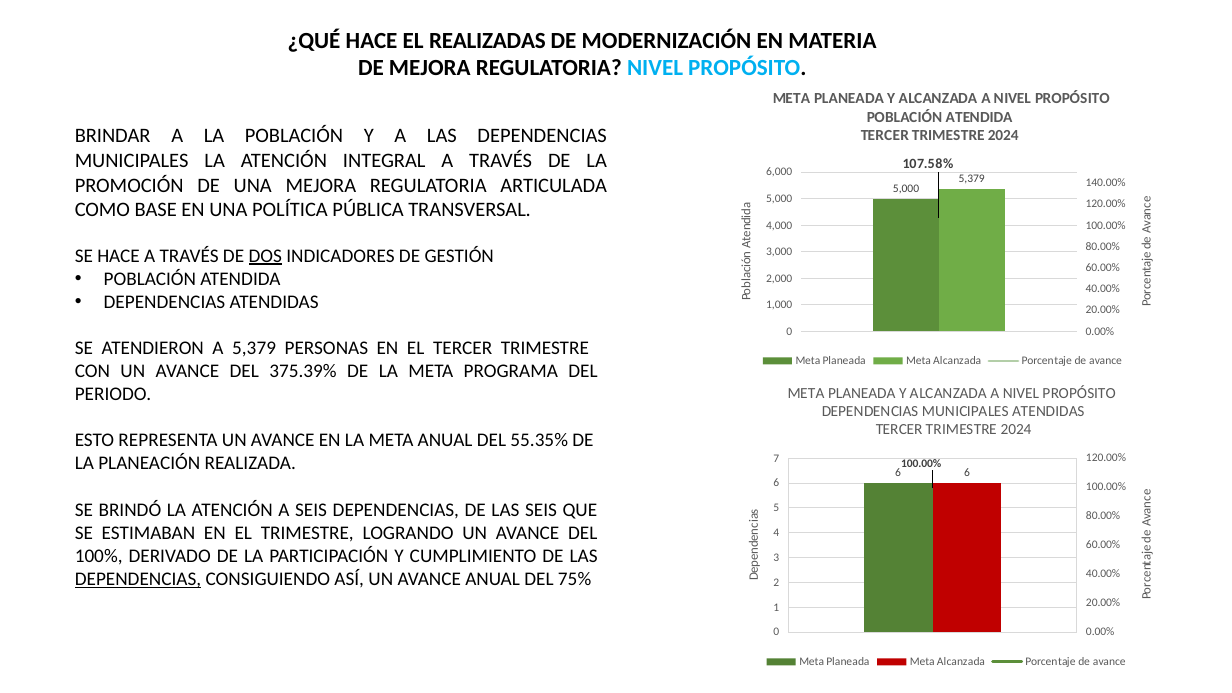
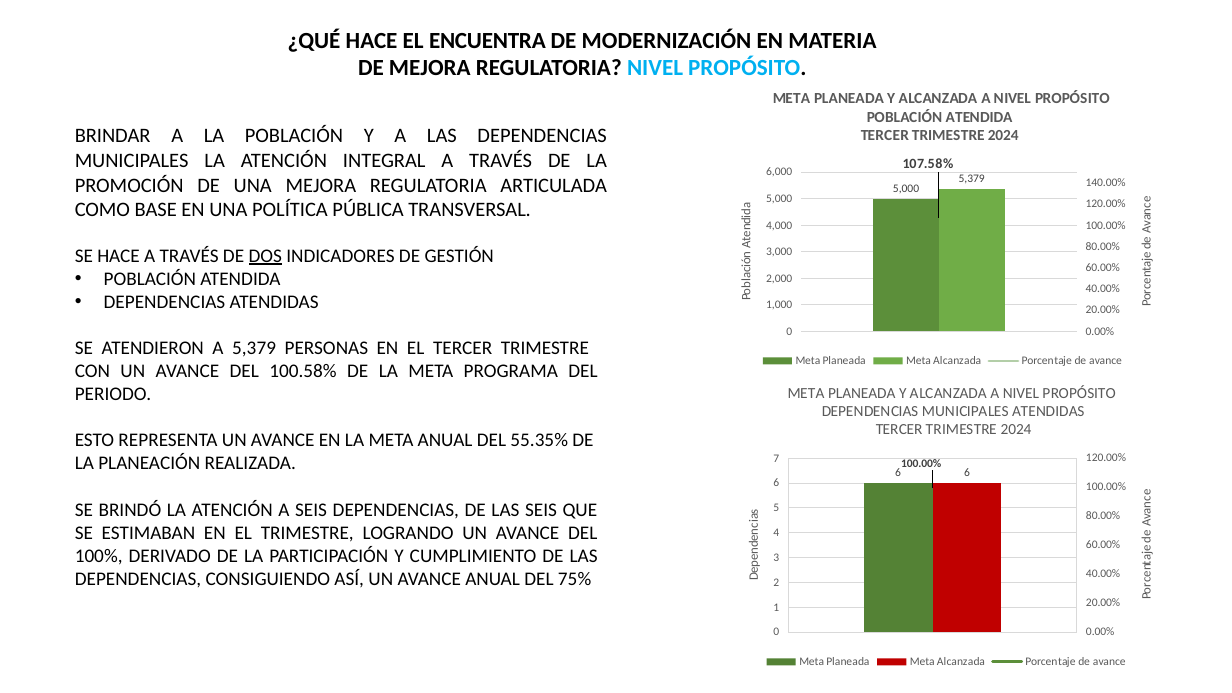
REALIZADAS: REALIZADAS -> ENCUENTRA
375.39%: 375.39% -> 100.58%
DEPENDENCIAS at (138, 579) underline: present -> none
